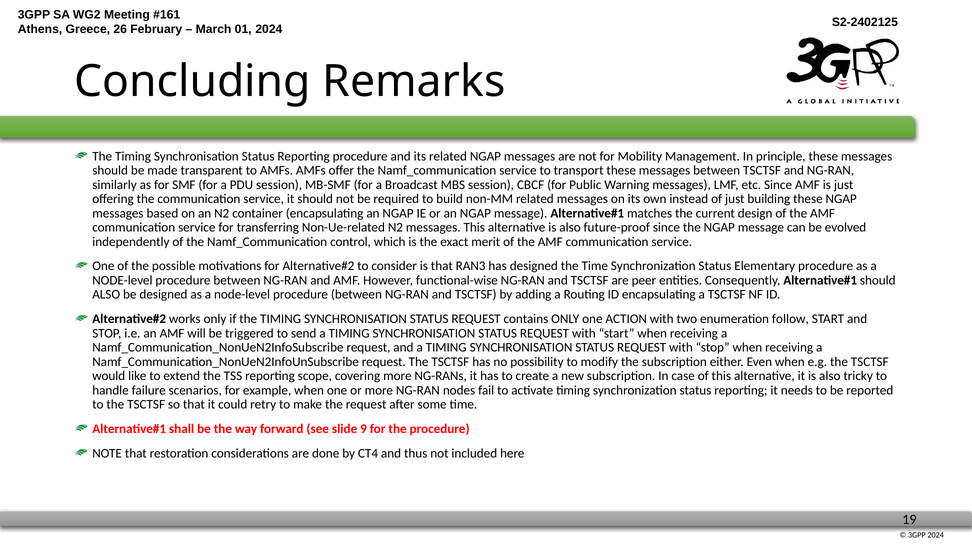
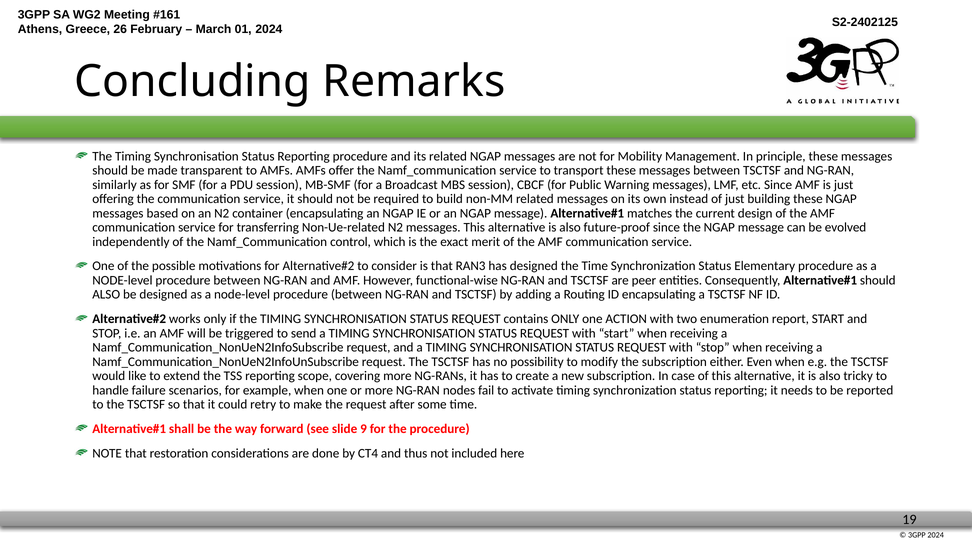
follow: follow -> report
